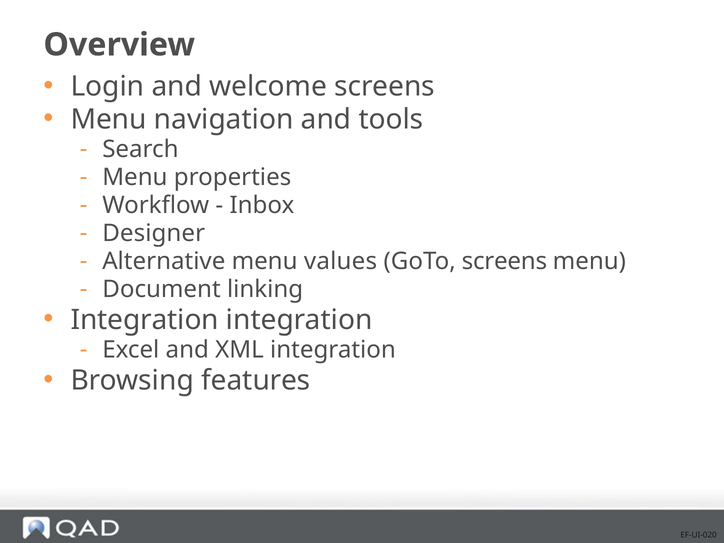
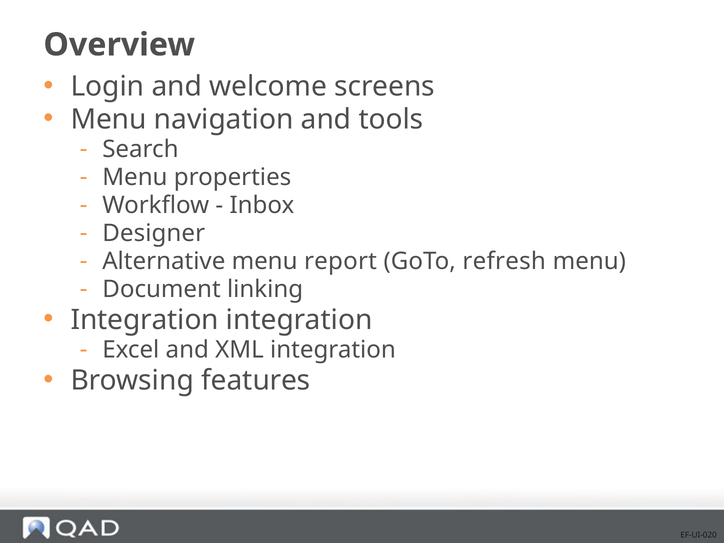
values: values -> report
GoTo screens: screens -> refresh
